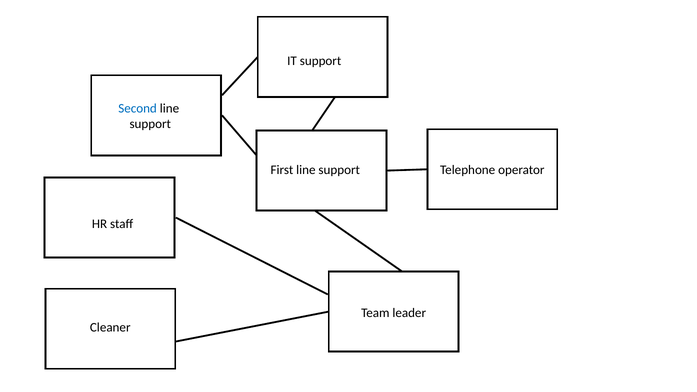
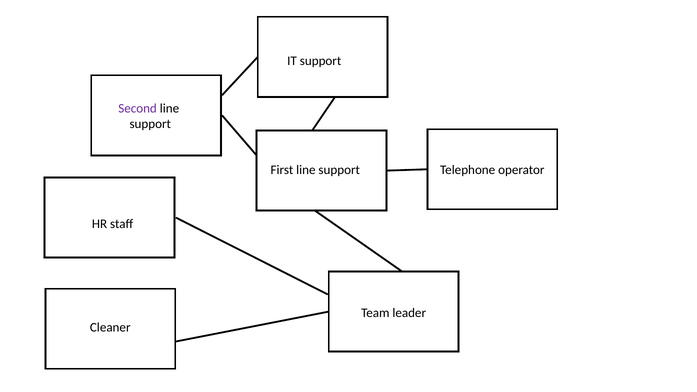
Second colour: blue -> purple
